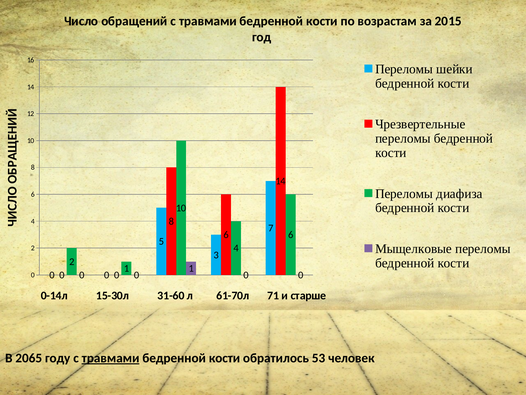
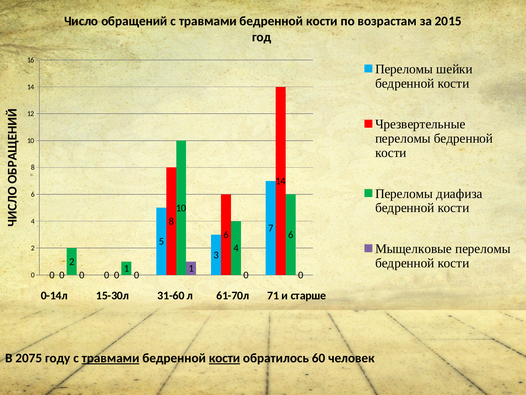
2065: 2065 -> 2075
кости at (224, 358) underline: none -> present
53: 53 -> 60
